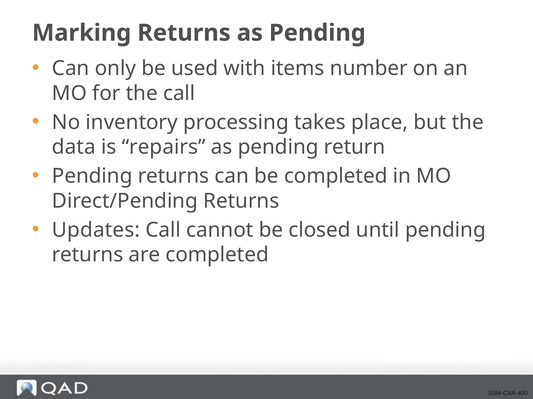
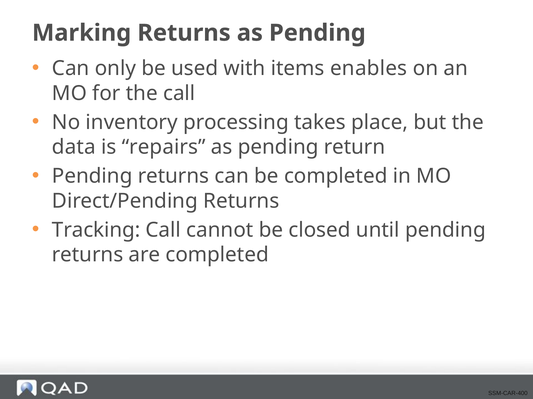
number: number -> enables
Updates: Updates -> Tracking
